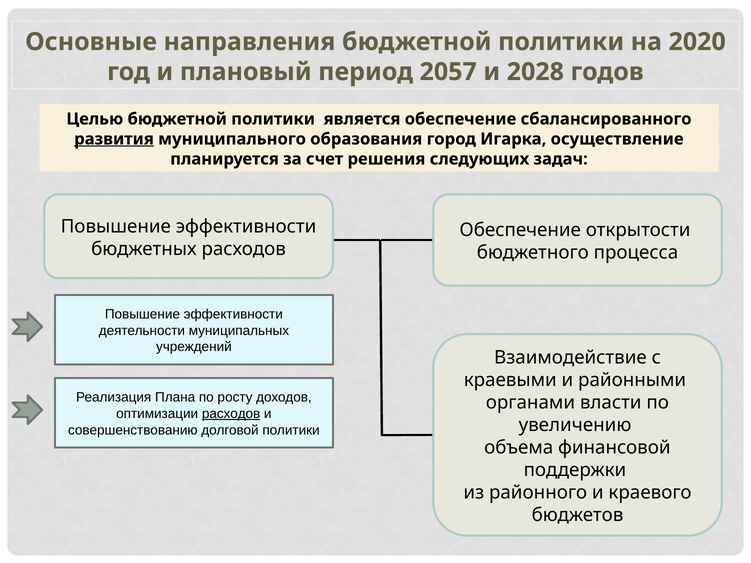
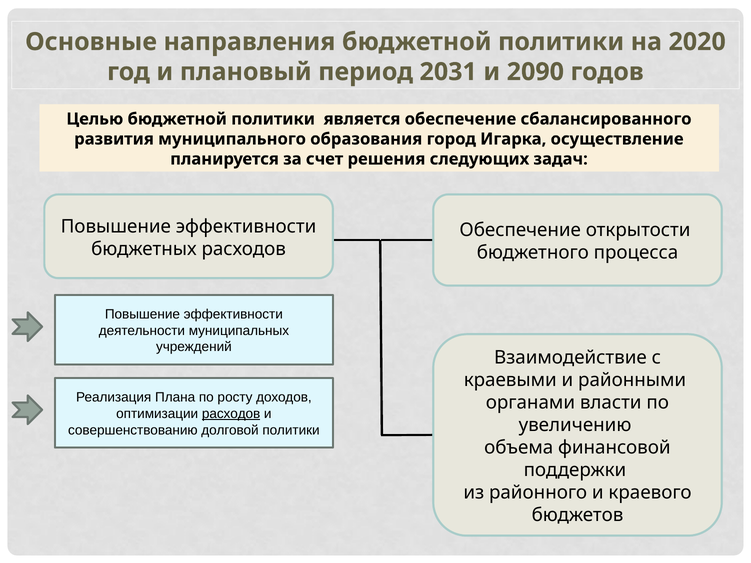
2057: 2057 -> 2031
2028: 2028 -> 2090
развития underline: present -> none
